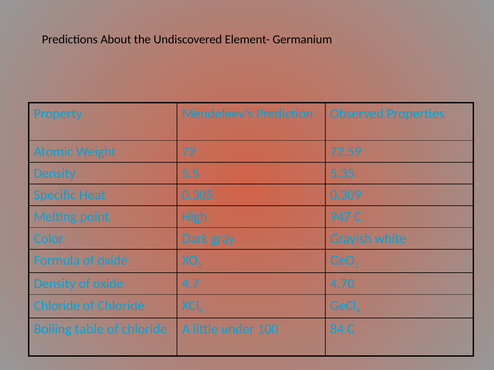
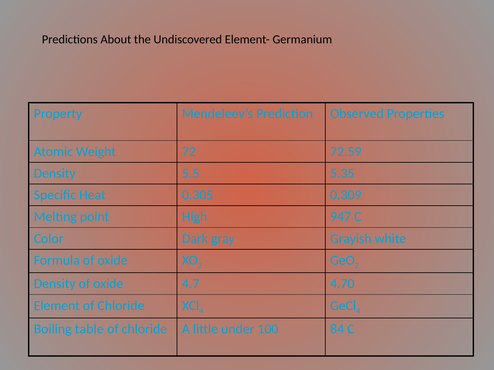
Chloride at (57, 306): Chloride -> Element
